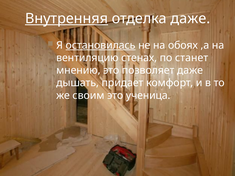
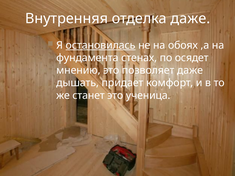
Внутренняя underline: present -> none
вентиляцию: вентиляцию -> фундамента
станет: станет -> осядет
своим: своим -> станет
